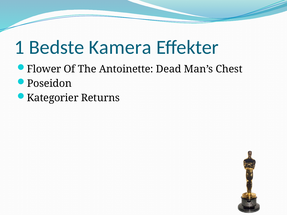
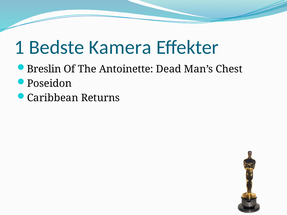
Flower: Flower -> Breslin
Kategorier: Kategorier -> Caribbean
